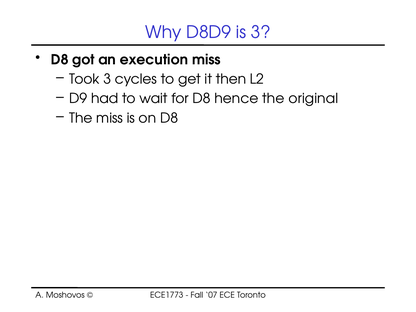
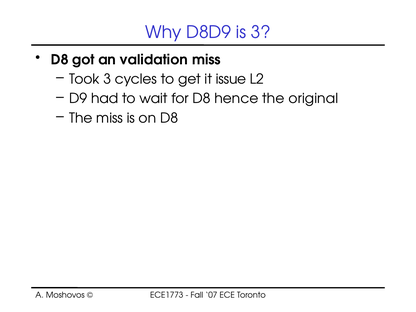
execution: execution -> validation
then: then -> issue
